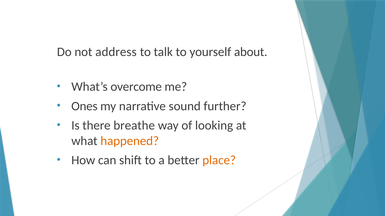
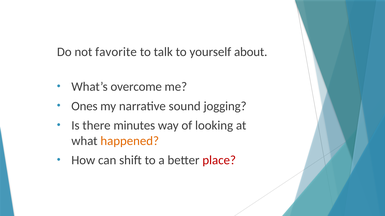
address: address -> favorite
further: further -> jogging
breathe: breathe -> minutes
place colour: orange -> red
